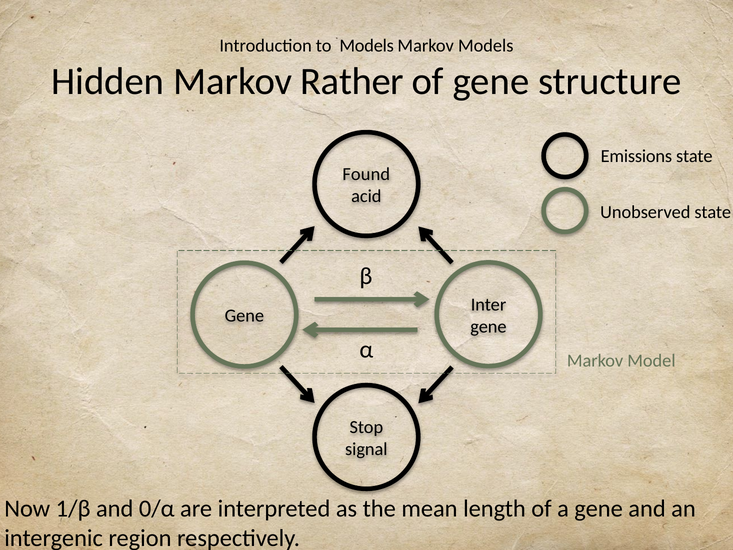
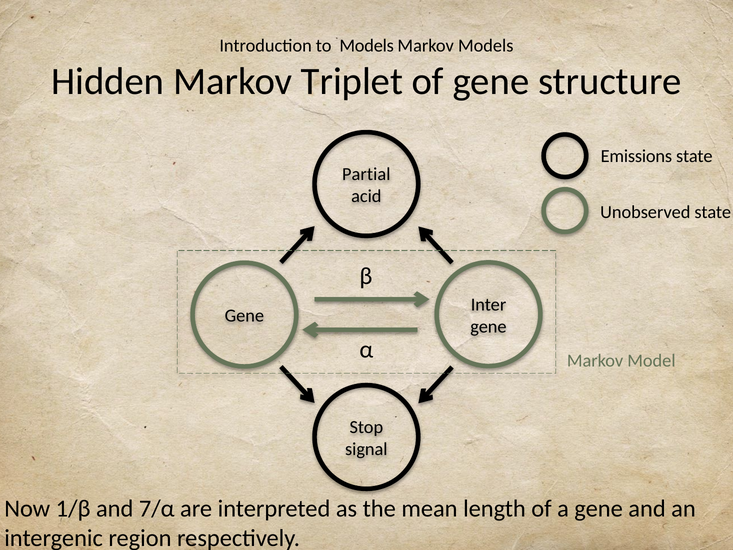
Rather: Rather -> Triplet
Found: Found -> Partial
0/α: 0/α -> 7/α
